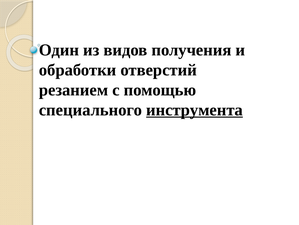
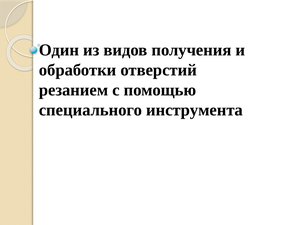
инструмента underline: present -> none
